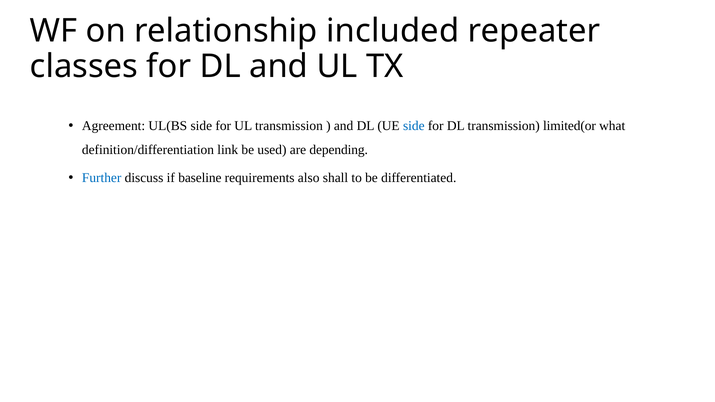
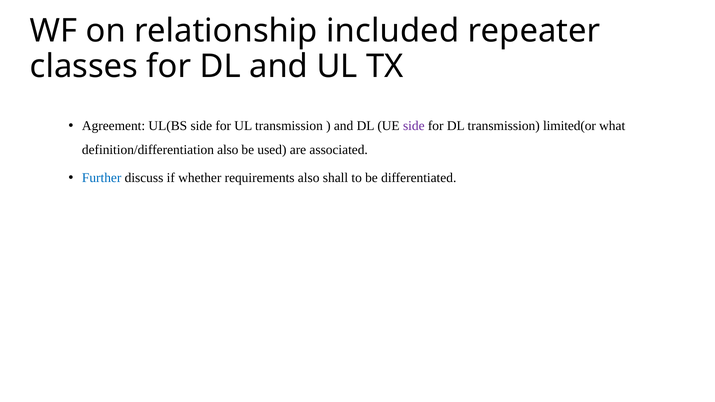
side at (414, 126) colour: blue -> purple
definition/differentiation link: link -> also
depending: depending -> associated
baseline: baseline -> whether
